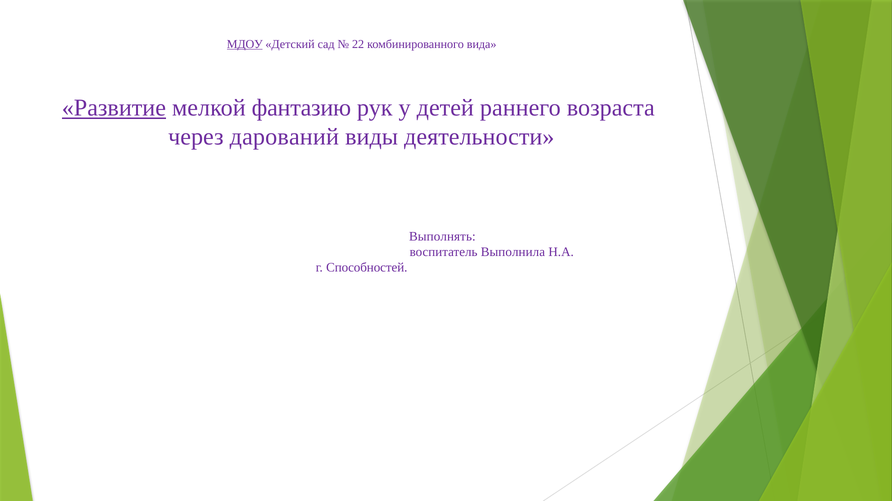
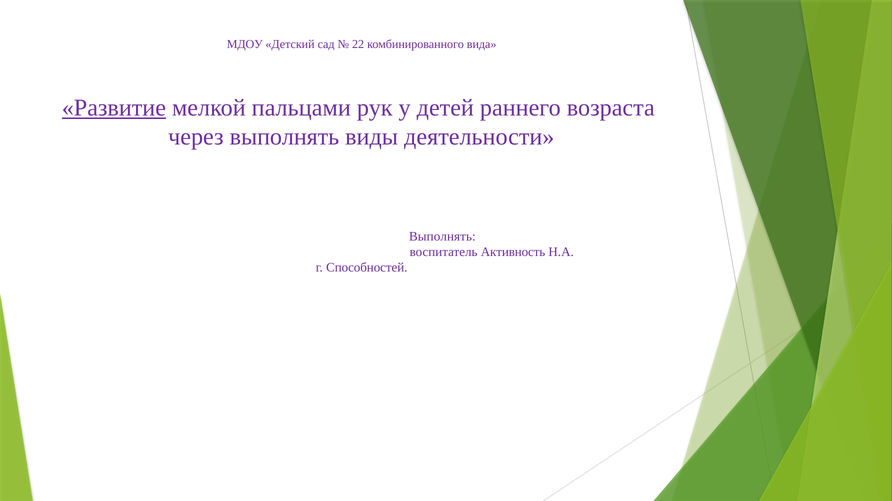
МДОУ underline: present -> none
фантазию: фантазию -> пальцами
через дарований: дарований -> выполнять
Выполнила: Выполнила -> Активность
